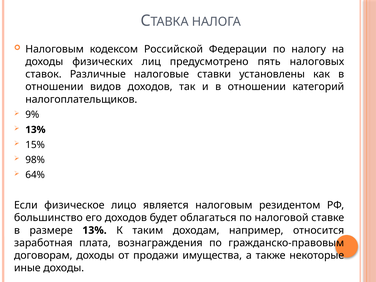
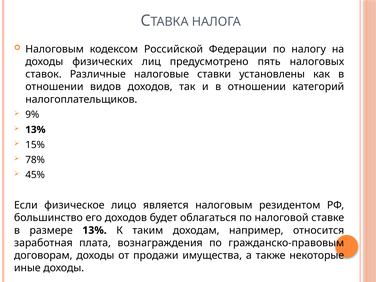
98%: 98% -> 78%
64%: 64% -> 45%
